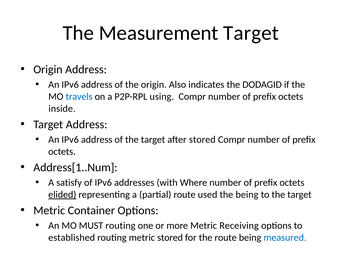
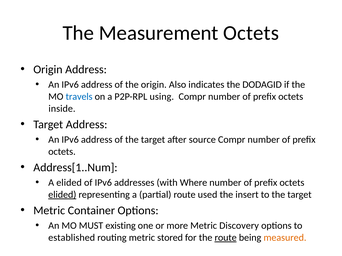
Measurement Target: Target -> Octets
after stored: stored -> source
A satisfy: satisfy -> elided
the being: being -> insert
MUST routing: routing -> existing
Receiving: Receiving -> Discovery
route at (226, 238) underline: none -> present
measured colour: blue -> orange
